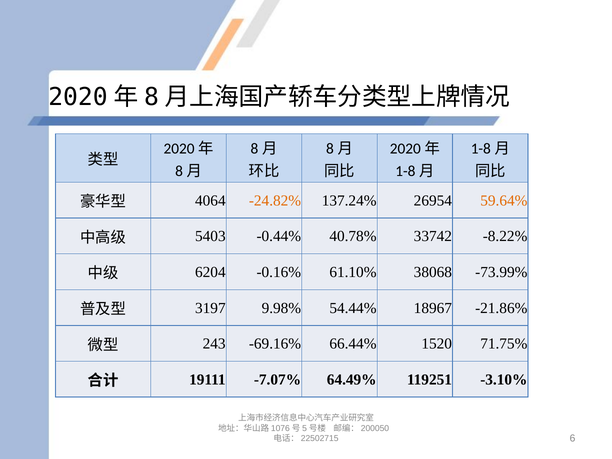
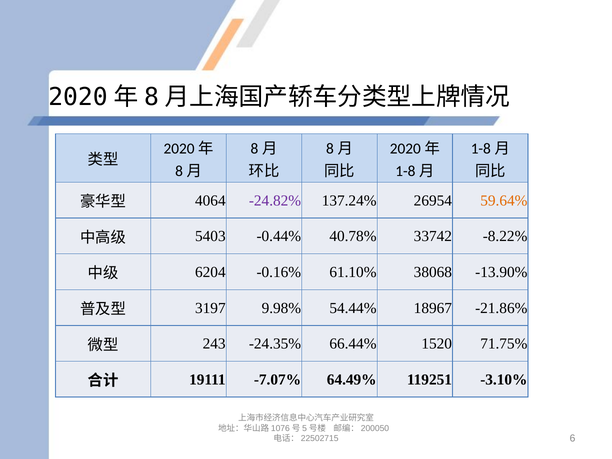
-24.82% colour: orange -> purple
-73.99%: -73.99% -> -13.90%
-69.16%: -69.16% -> -24.35%
